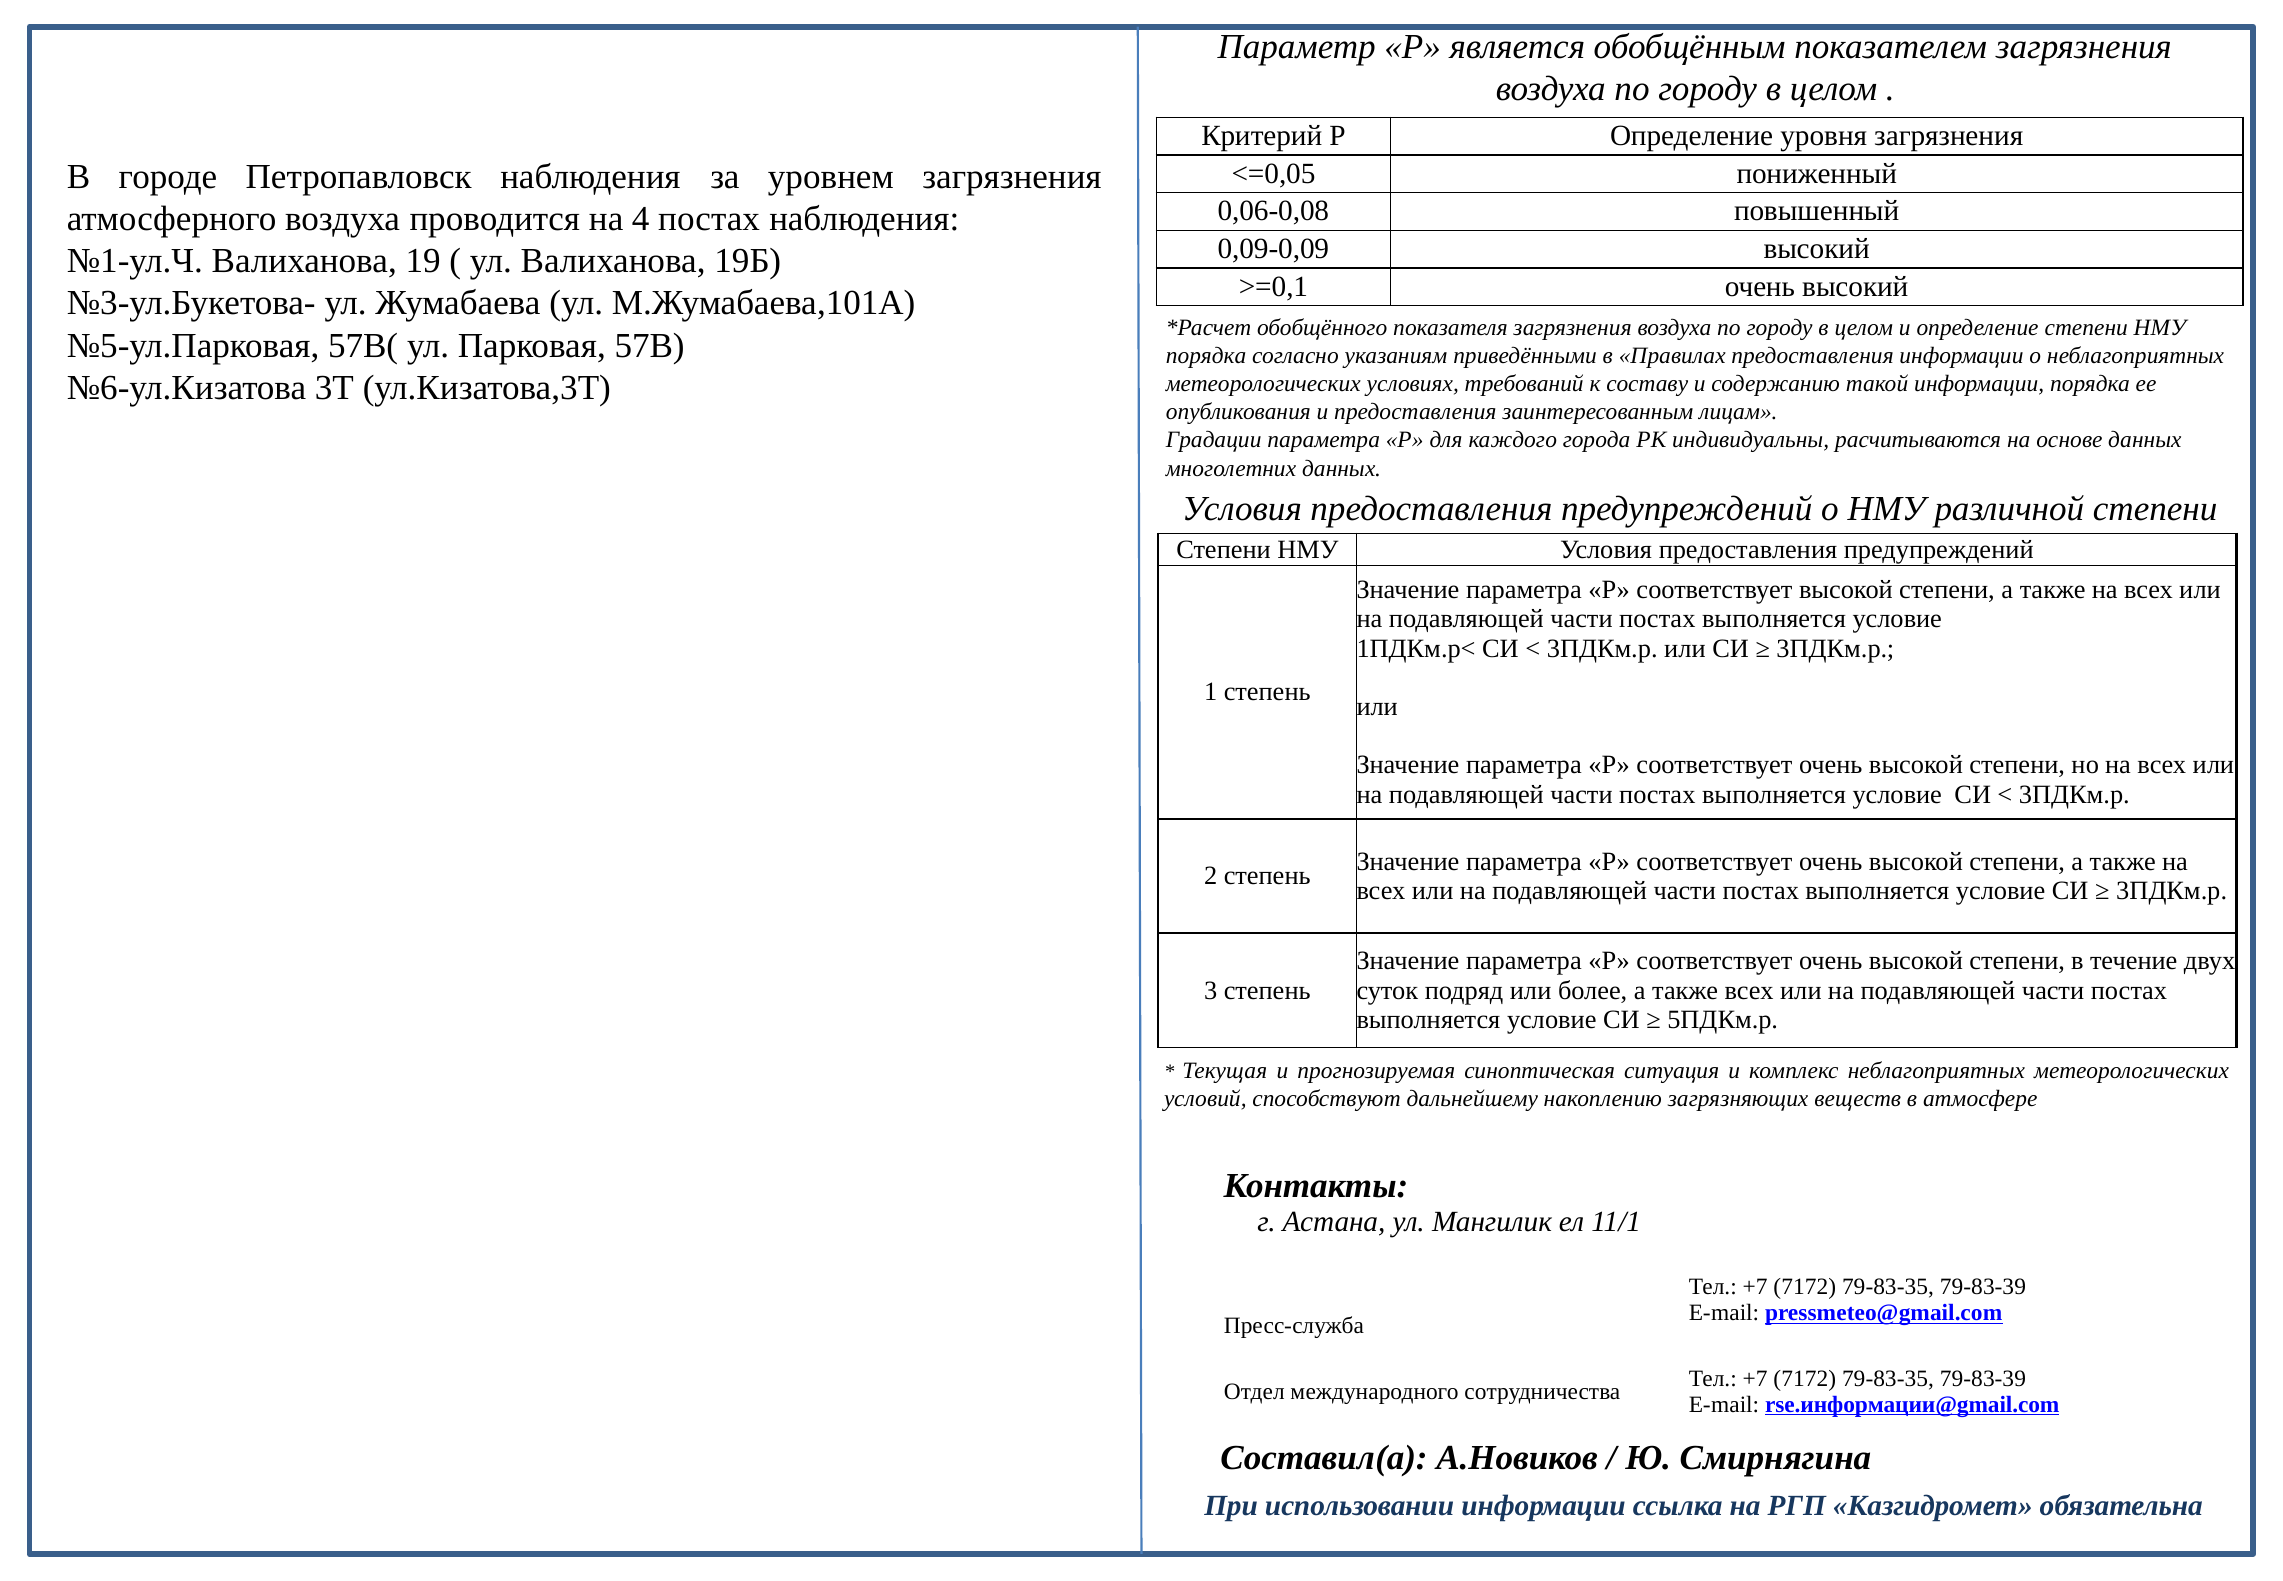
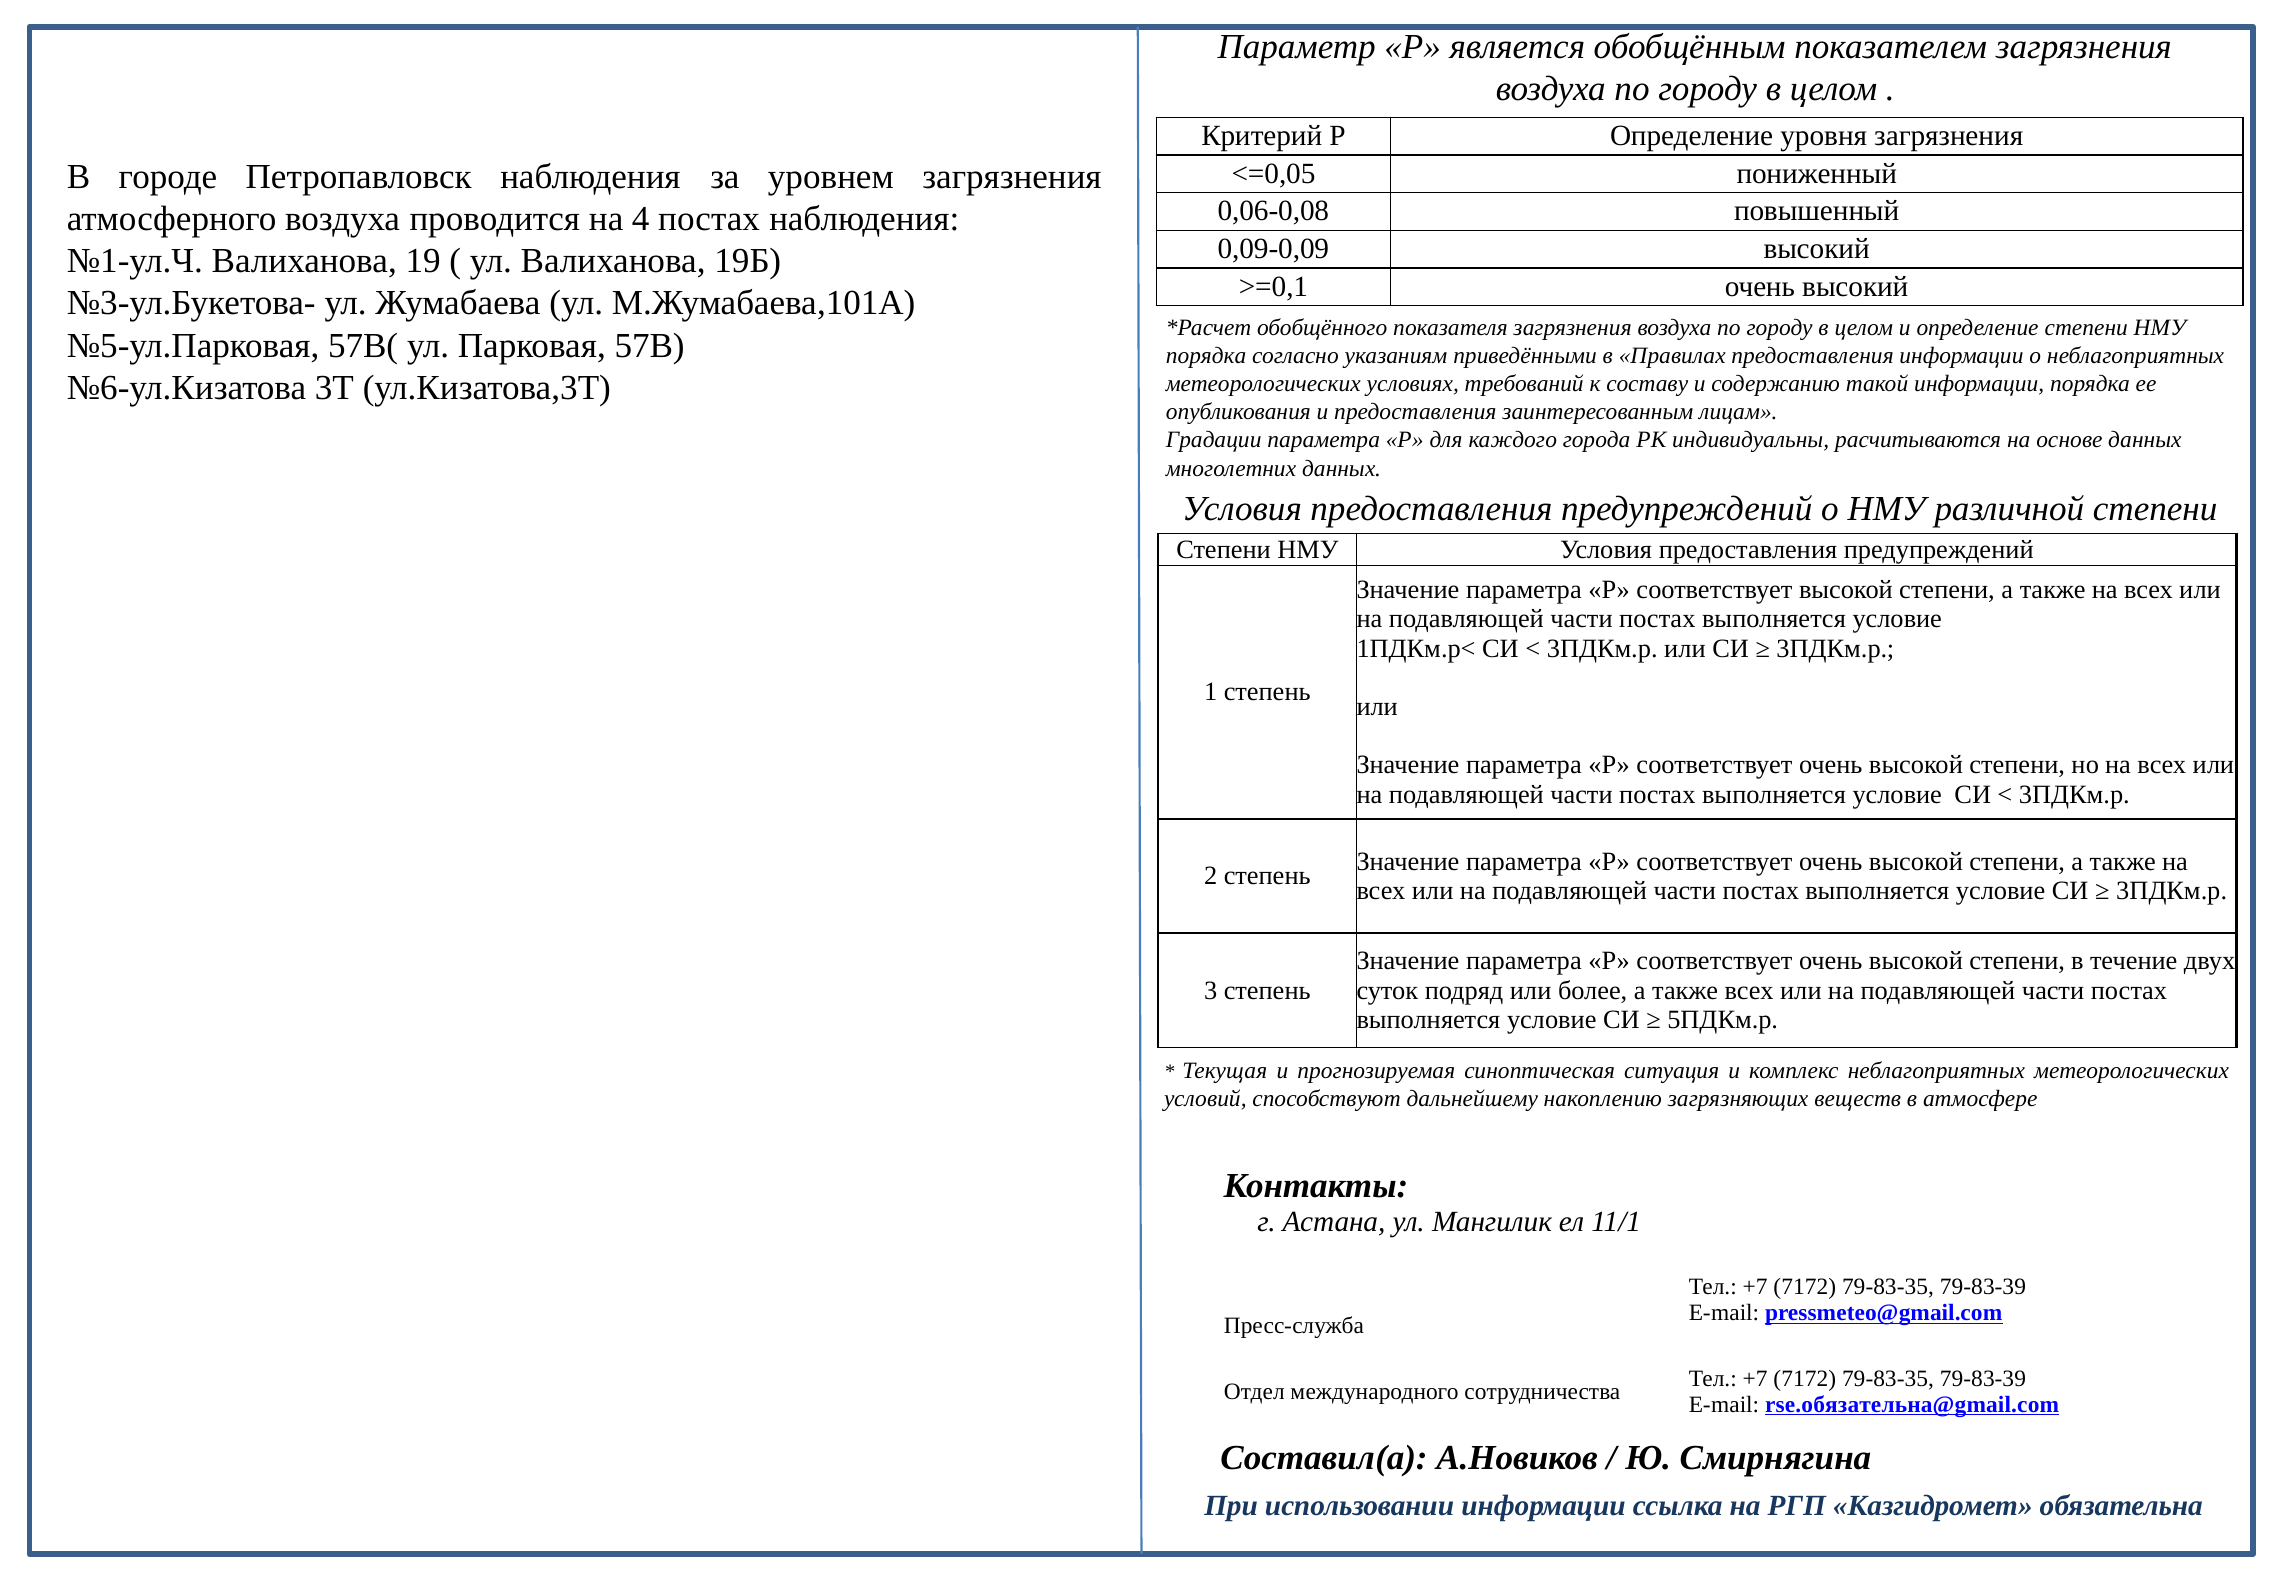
rse.информации@gmail.com: rse.информации@gmail.com -> rse.обязательна@gmail.com
